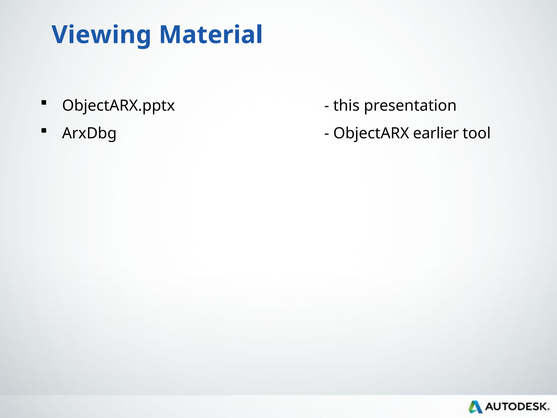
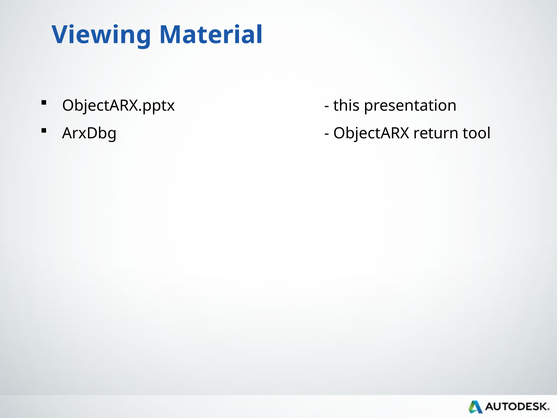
earlier: earlier -> return
